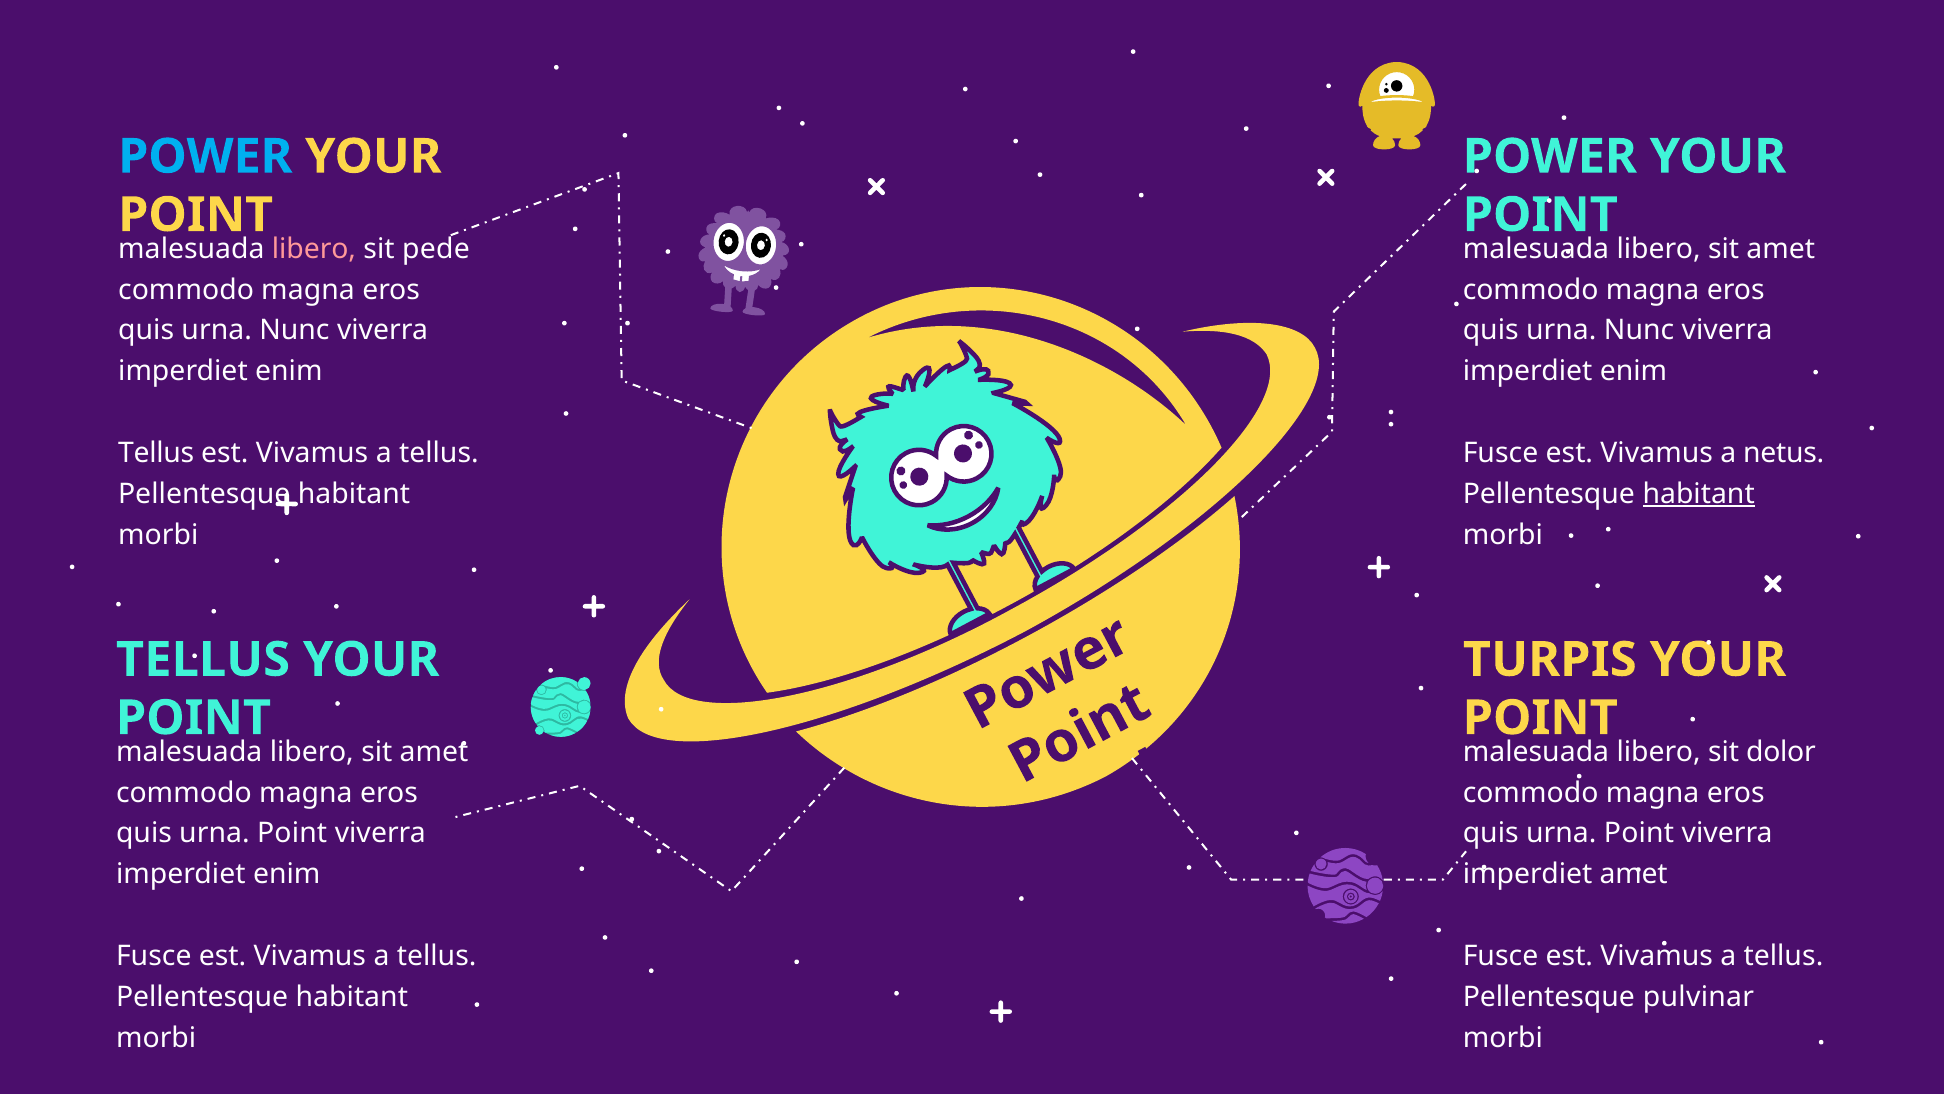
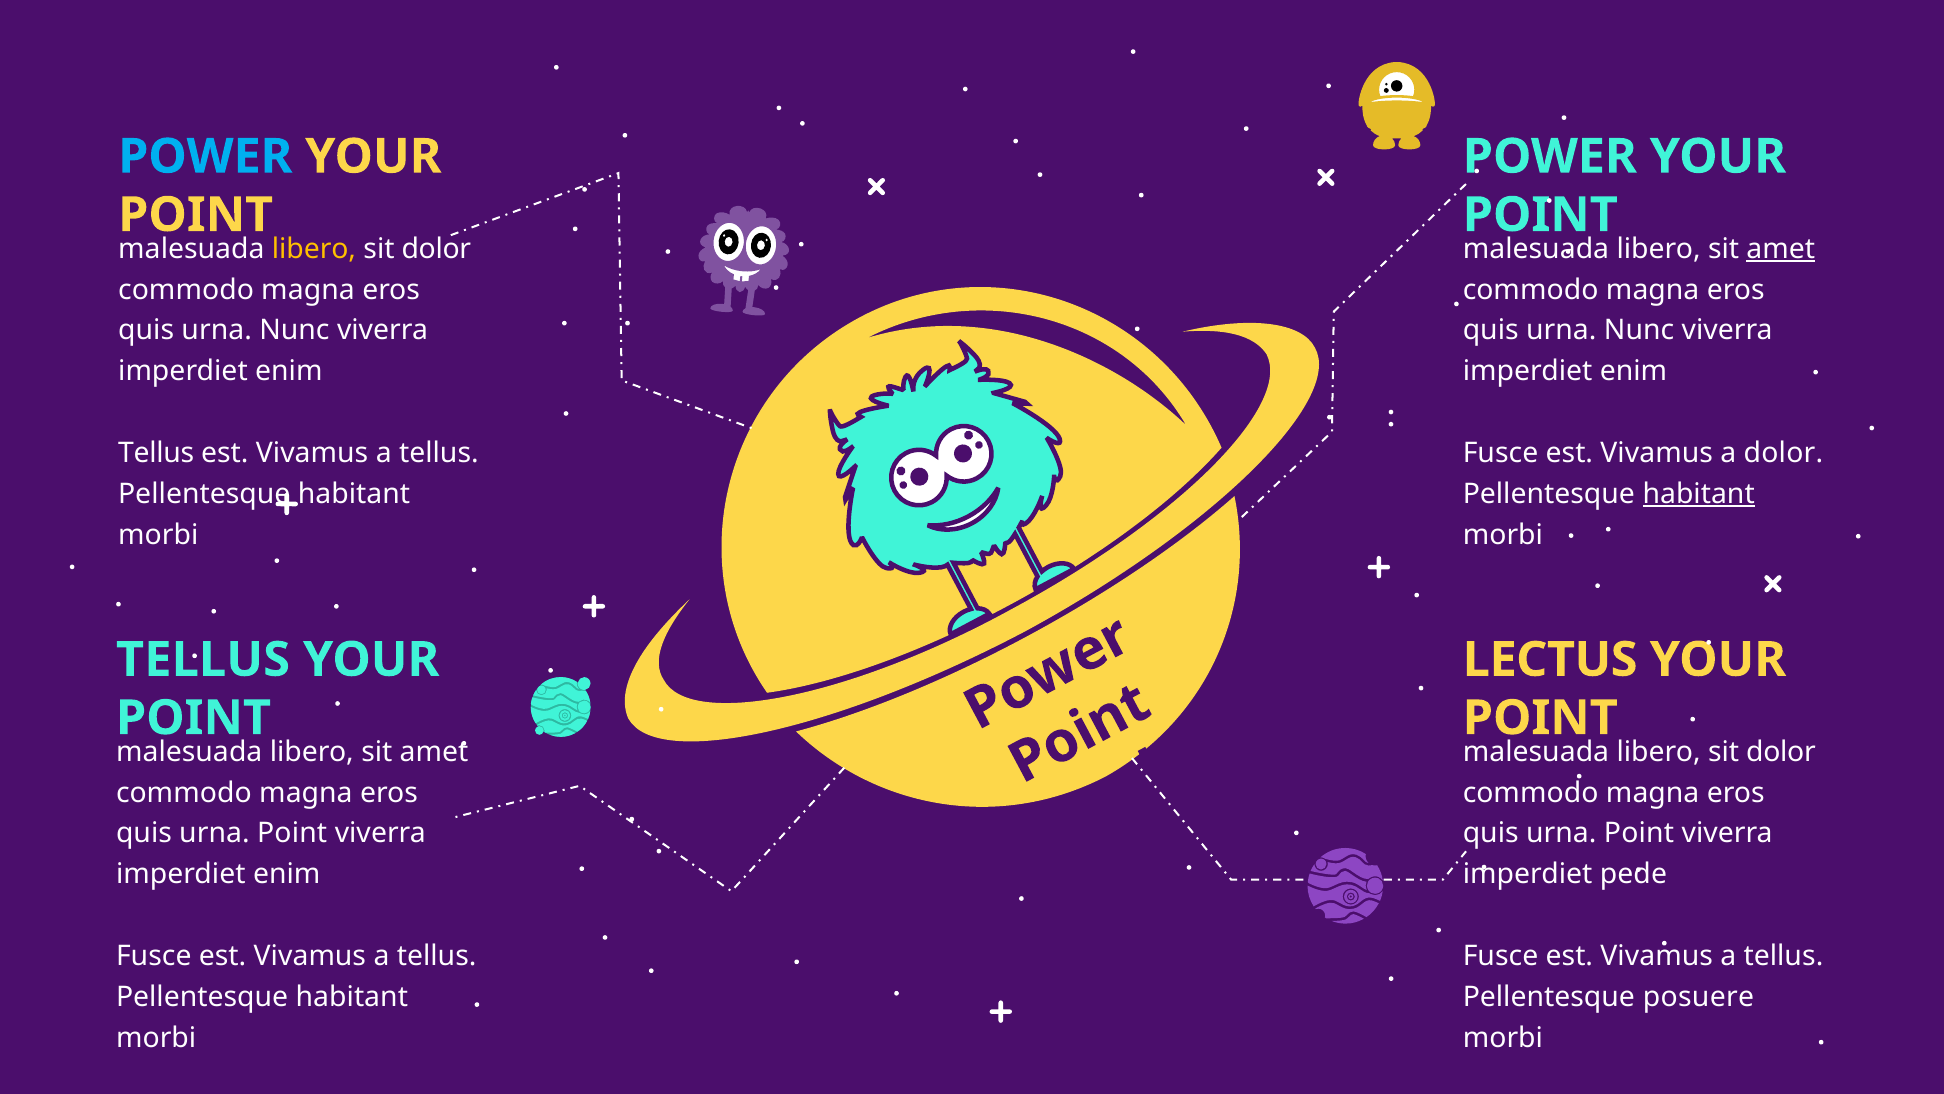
libero at (314, 249) colour: pink -> yellow
pede at (436, 249): pede -> dolor
amet at (1781, 249) underline: none -> present
a netus: netus -> dolor
TURPIS: TURPIS -> LECTUS
imperdiet amet: amet -> pede
pulvinar: pulvinar -> posuere
